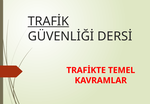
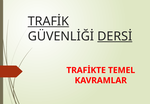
DERSİ underline: none -> present
